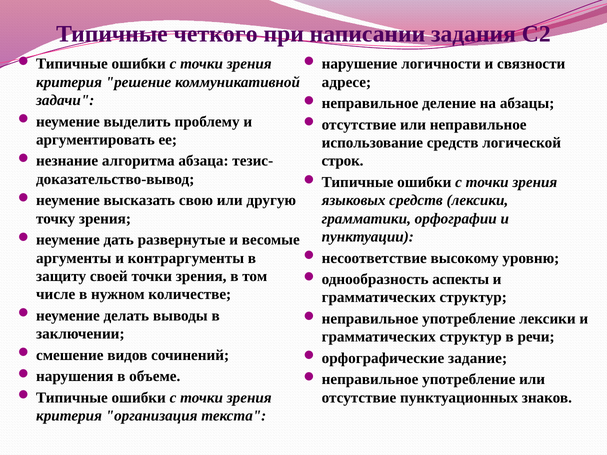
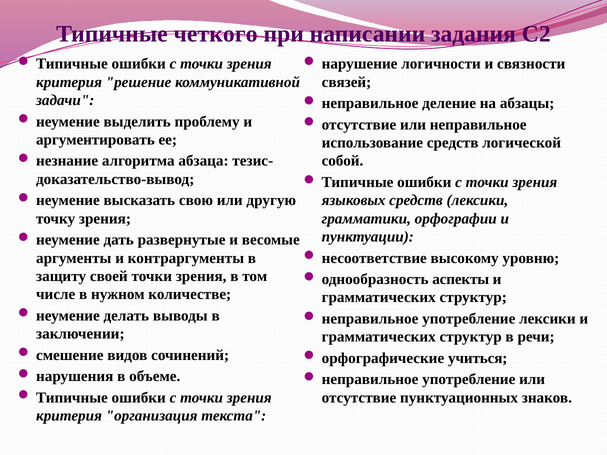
адресе: адресе -> связей
строк: строк -> собой
задание: задание -> учиться
